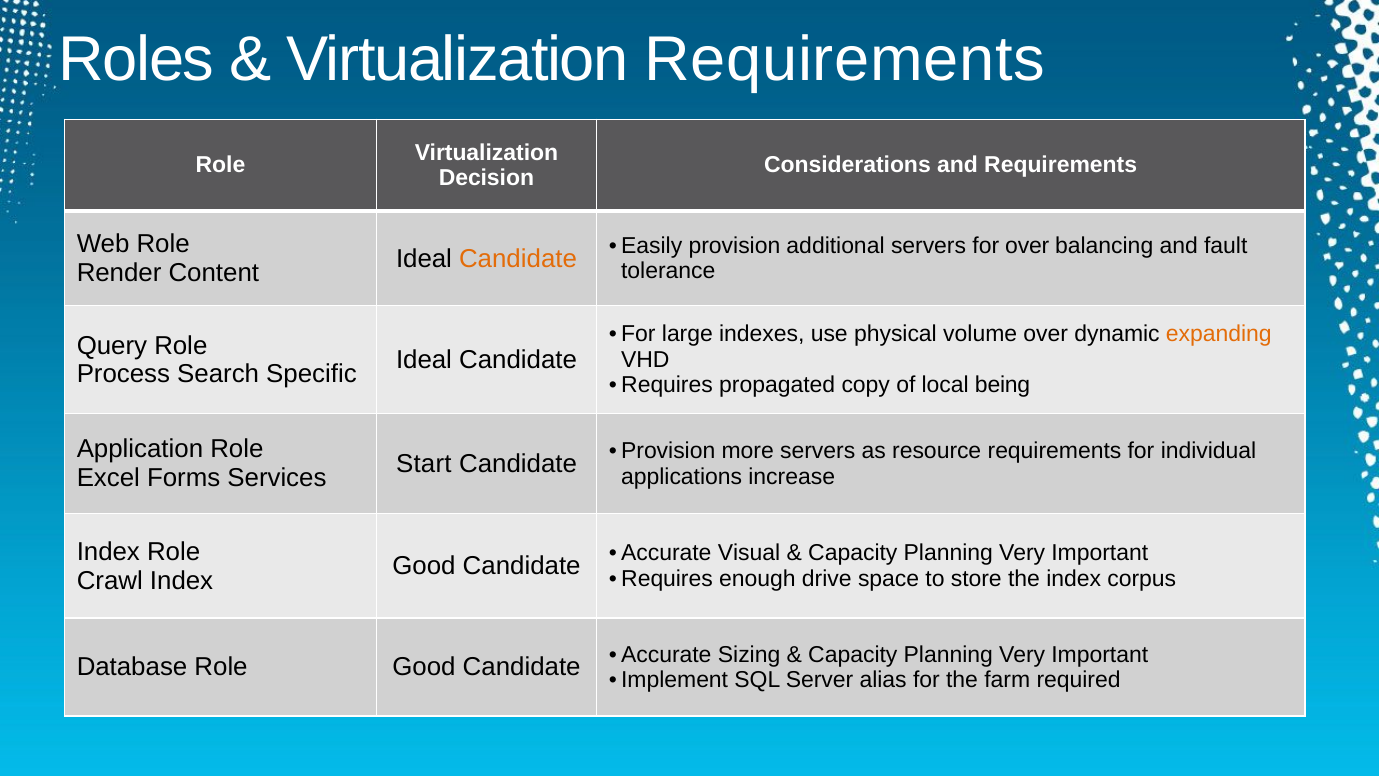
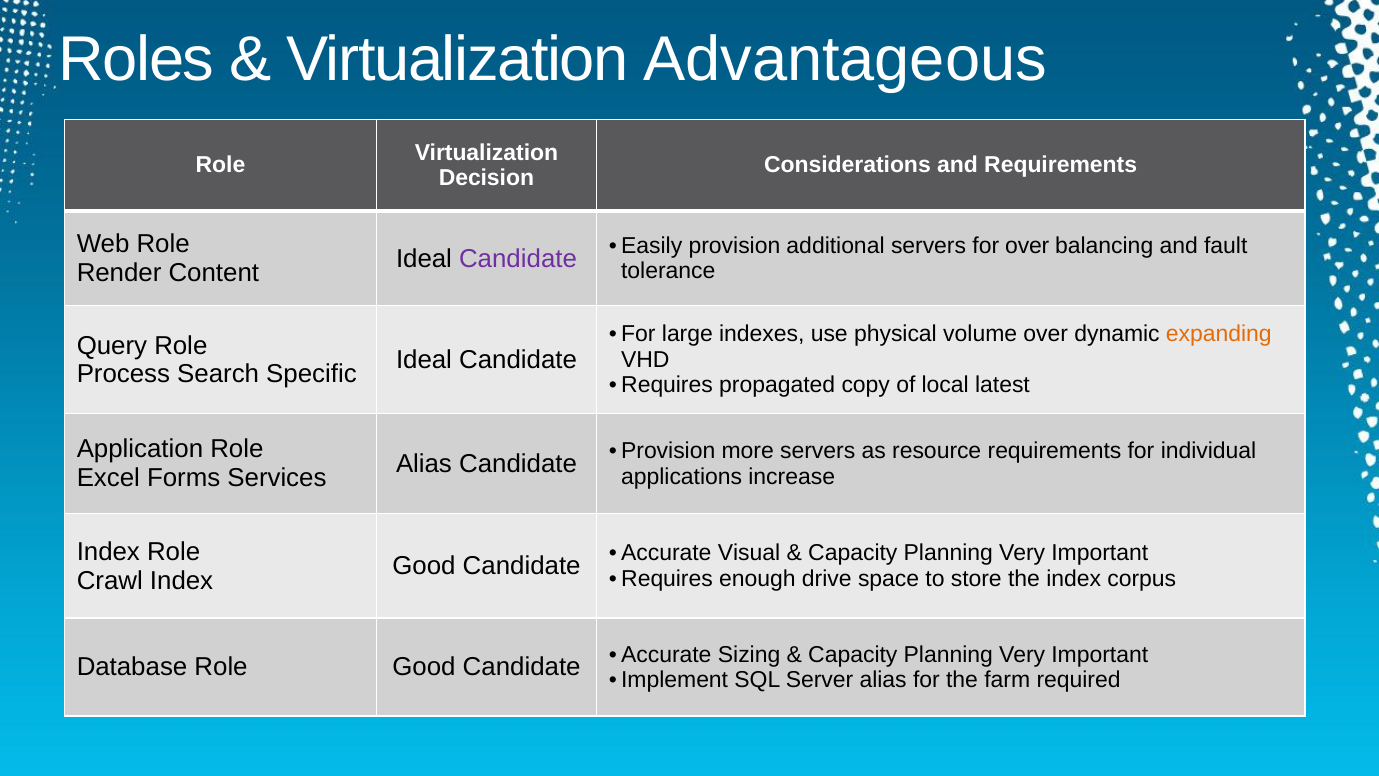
Virtualization Requirements: Requirements -> Advantageous
Candidate at (518, 259) colour: orange -> purple
being: being -> latest
Start at (424, 464): Start -> Alias
